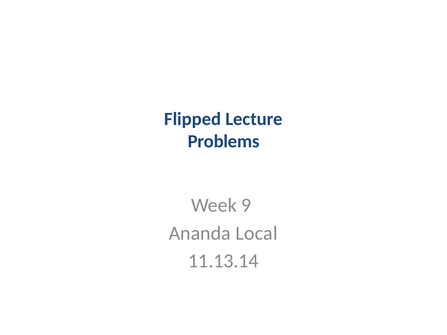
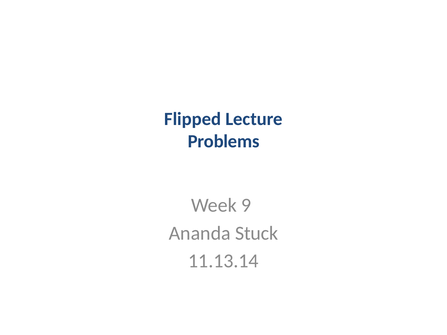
Local: Local -> Stuck
